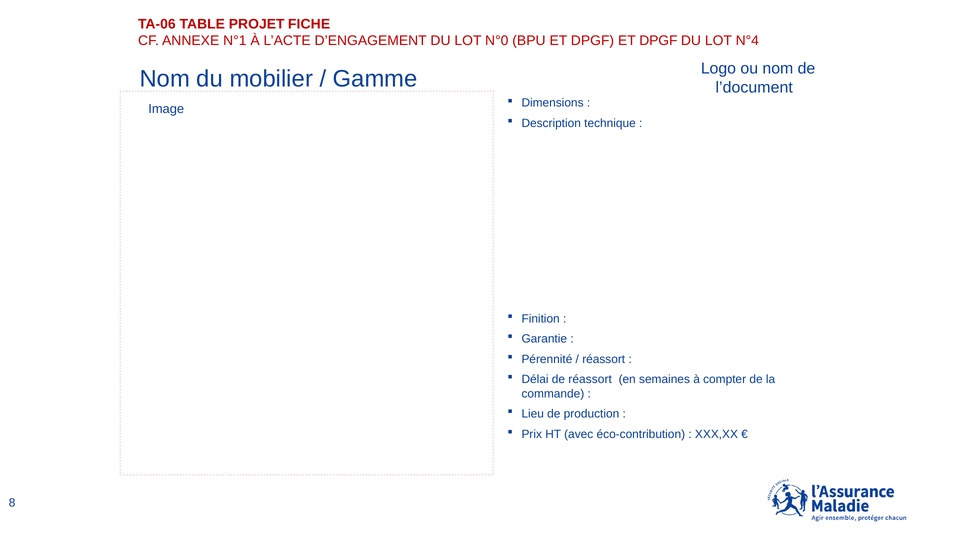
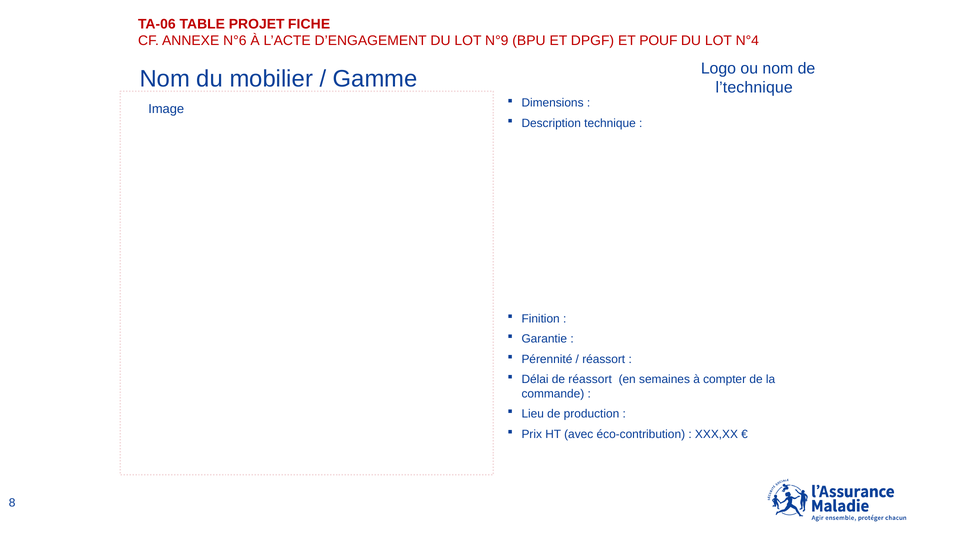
N°1: N°1 -> N°6
N°0: N°0 -> N°9
DPGF ET DPGF: DPGF -> POUF
l’document: l’document -> l’technique
